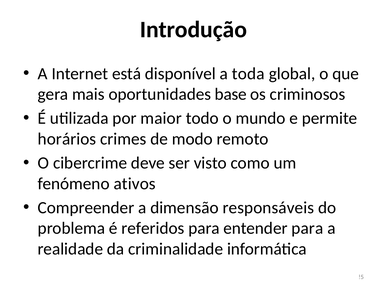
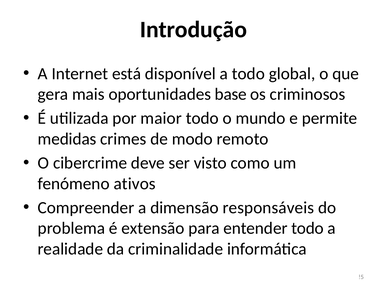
a toda: toda -> todo
horários: horários -> medidas
referidos: referidos -> extensão
entender para: para -> todo
